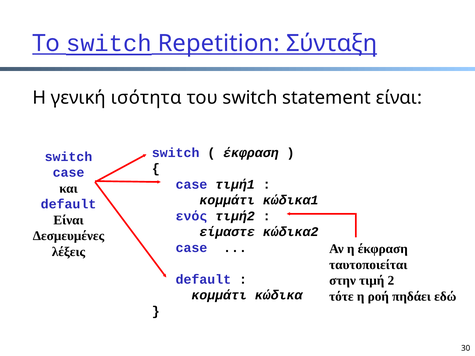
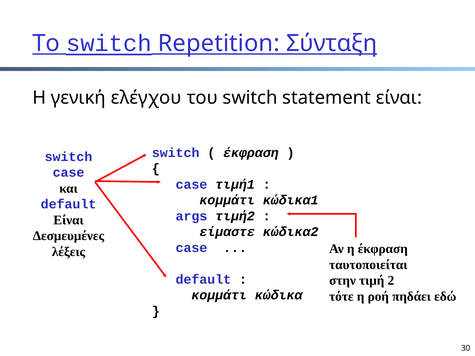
ισότητα: ισότητα -> ελέγχου
ενός: ενός -> args
